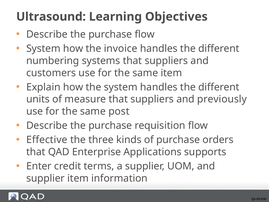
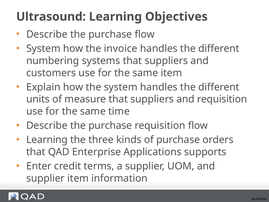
and previously: previously -> requisition
post: post -> time
Effective at (47, 140): Effective -> Learning
